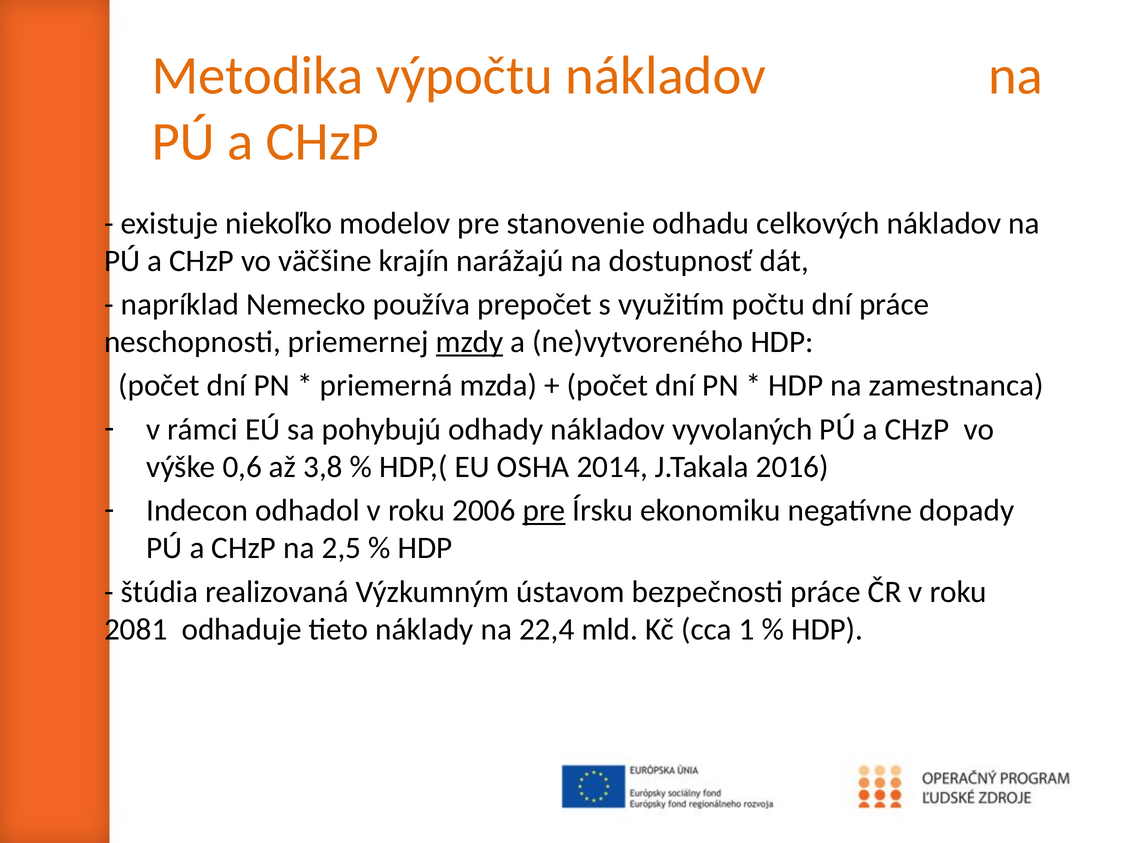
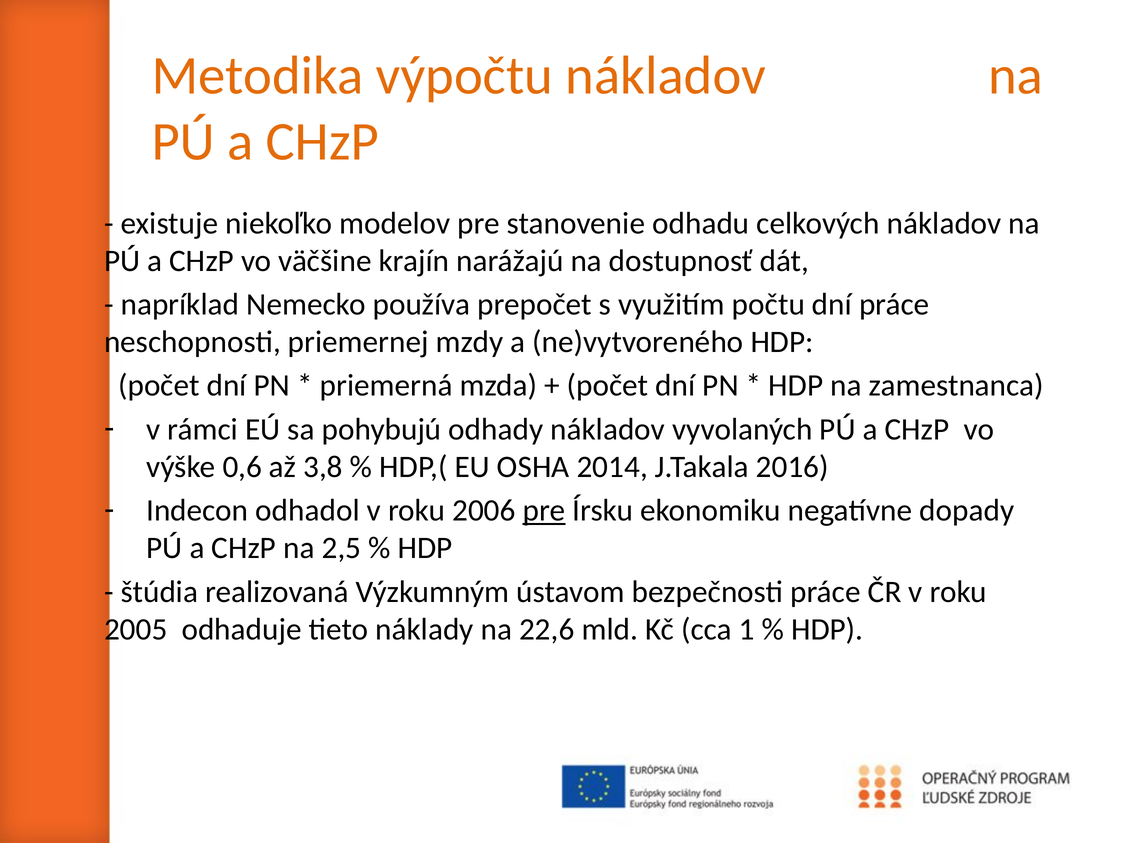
mzdy underline: present -> none
2081: 2081 -> 2005
22,4: 22,4 -> 22,6
